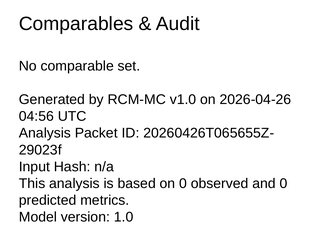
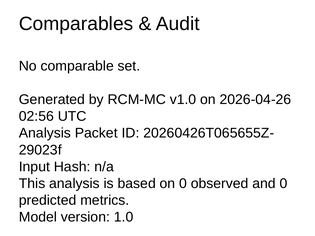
04:56: 04:56 -> 02:56
